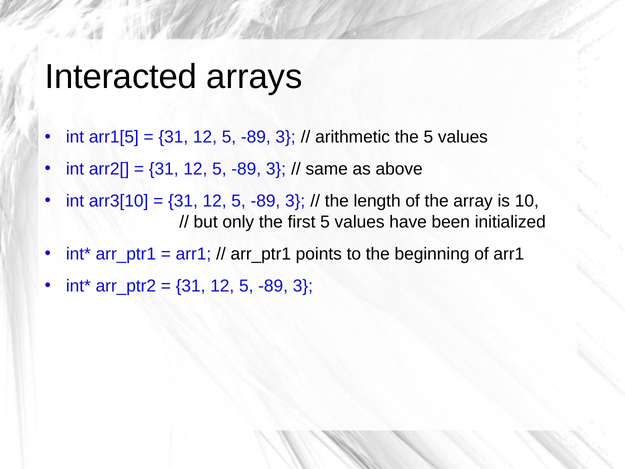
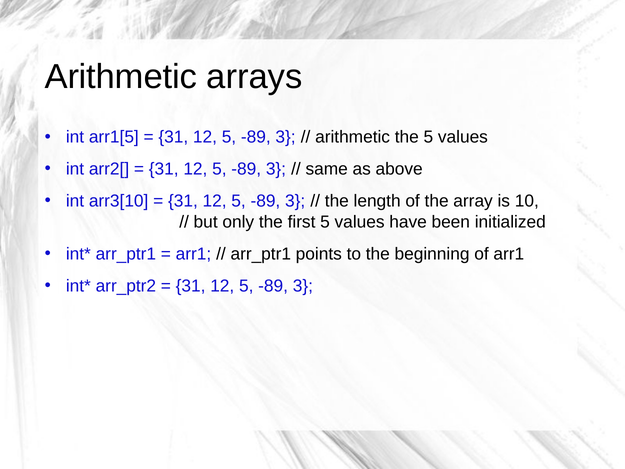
Interacted at (121, 77): Interacted -> Arithmetic
